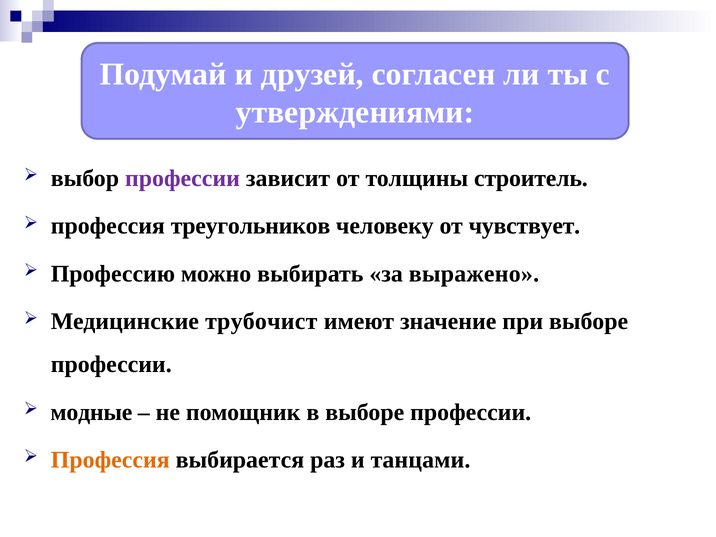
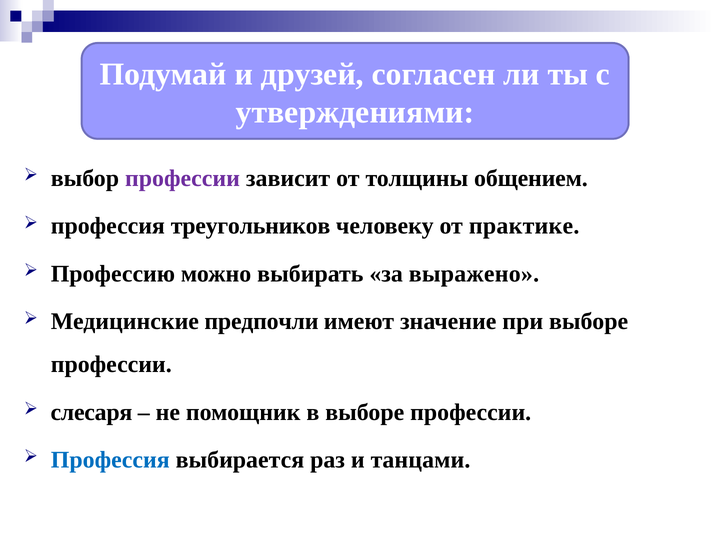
строитель: строитель -> общением
чувствует: чувствует -> практике
трубочист: трубочист -> предпочли
модные: модные -> слесаря
Профессия at (110, 460) colour: orange -> blue
